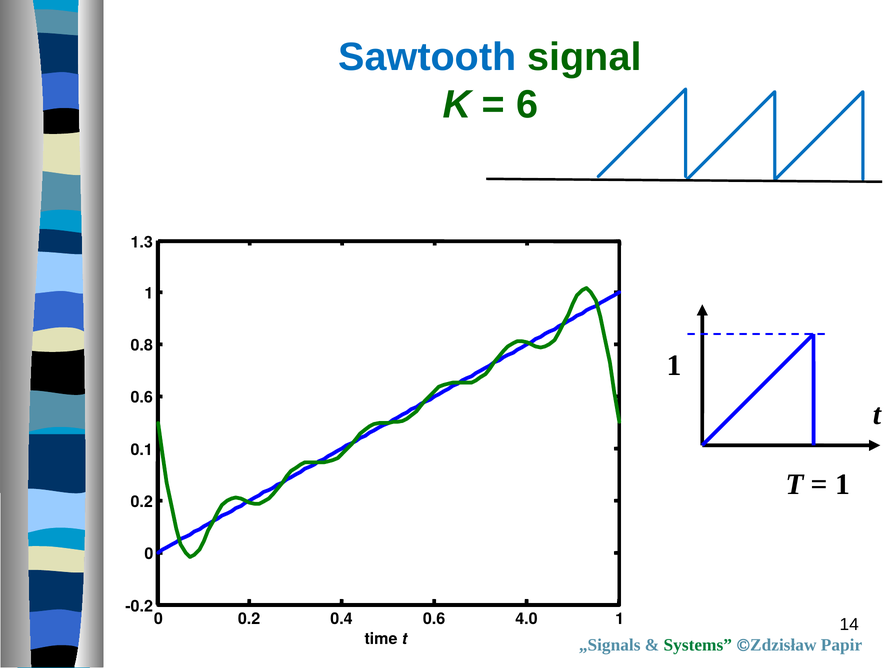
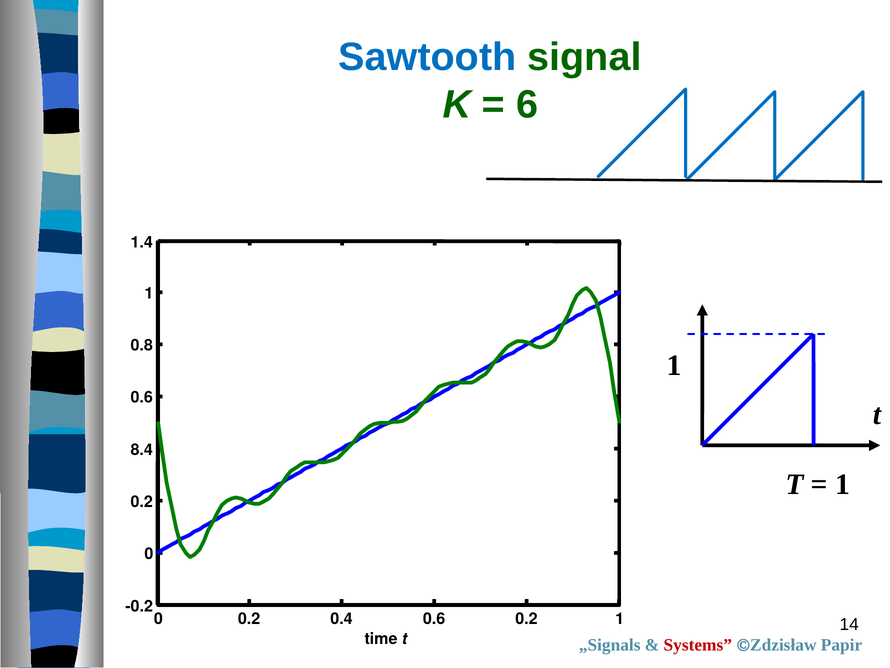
1.3: 1.3 -> 1.4
0.1: 0.1 -> 8.4
0.6 4.0: 4.0 -> 0.2
Systems colour: green -> red
